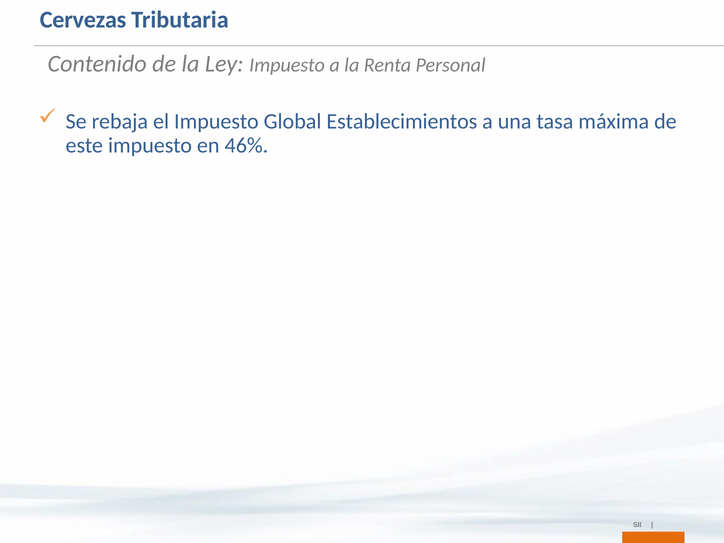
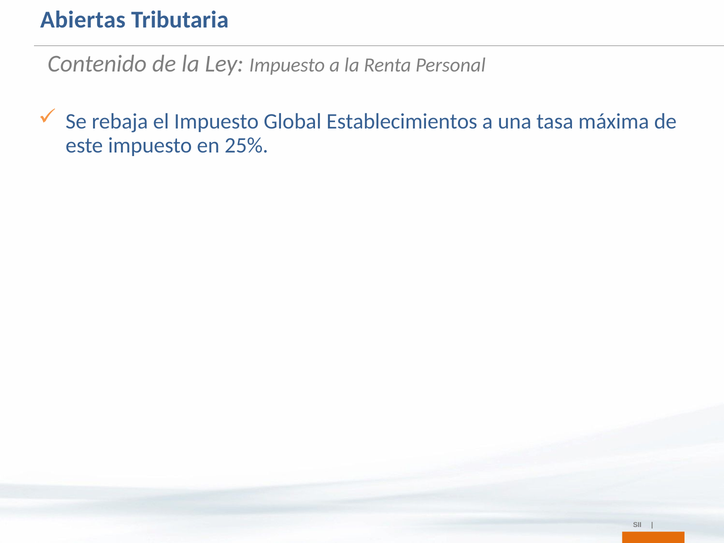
Cervezas: Cervezas -> Abiertas
46%: 46% -> 25%
